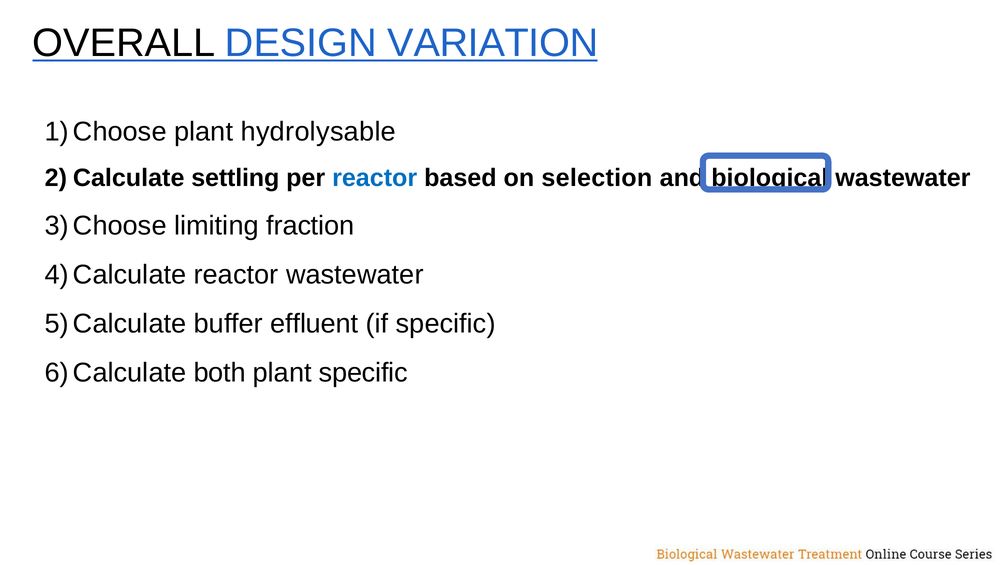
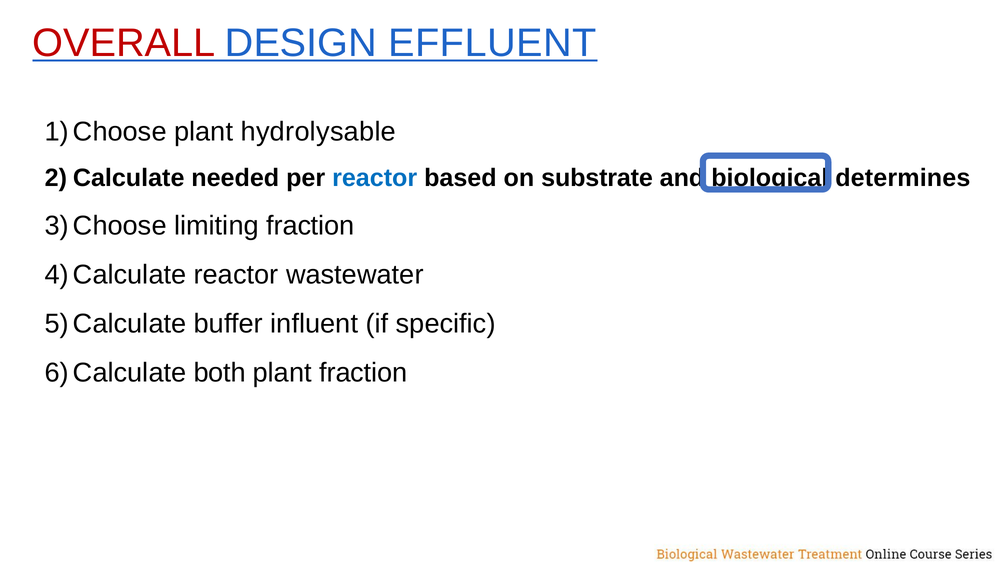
OVERALL colour: black -> red
VARIATION: VARIATION -> EFFLUENT
settling: settling -> needed
selection: selection -> substrate
wastewater at (903, 178): wastewater -> determines
effluent: effluent -> influent
plant specific: specific -> fraction
